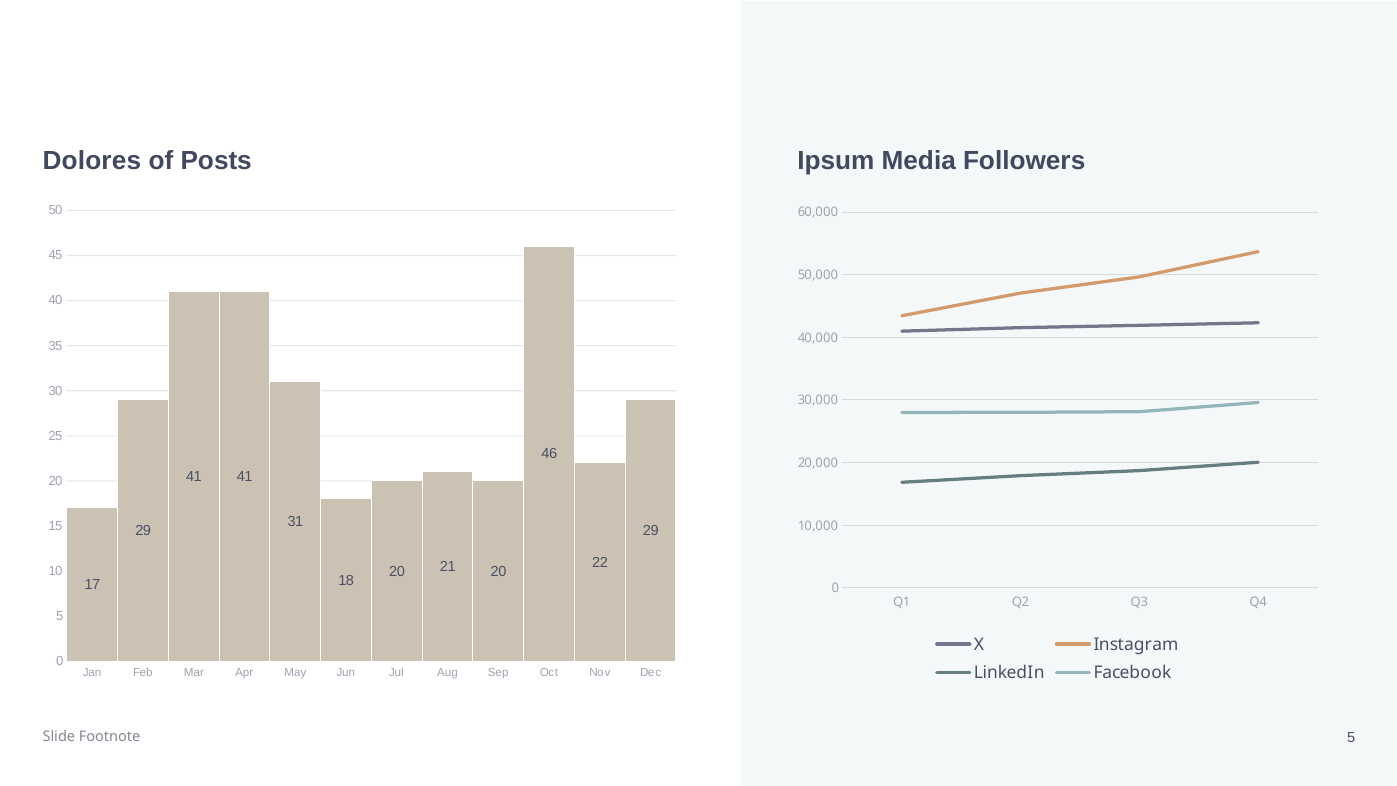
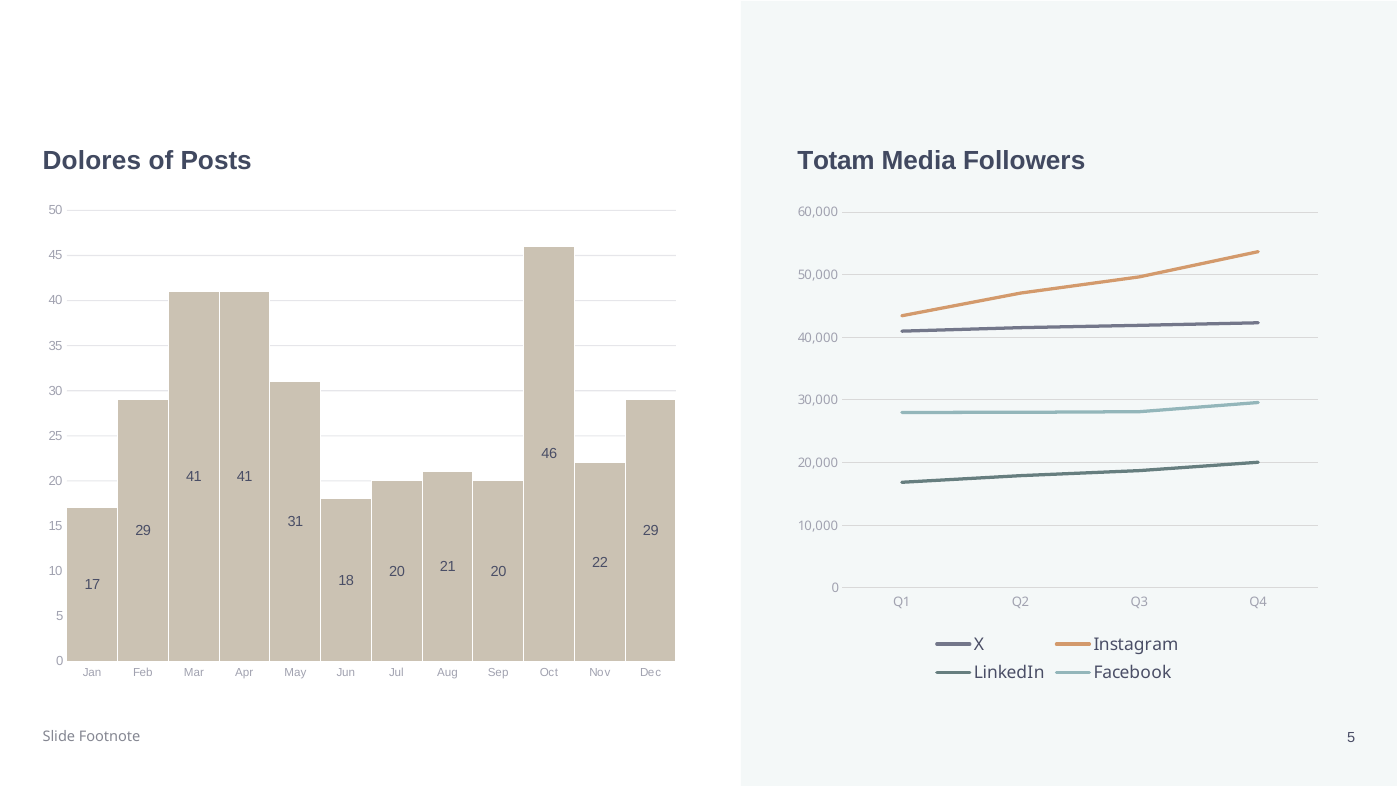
Ipsum: Ipsum -> Totam
